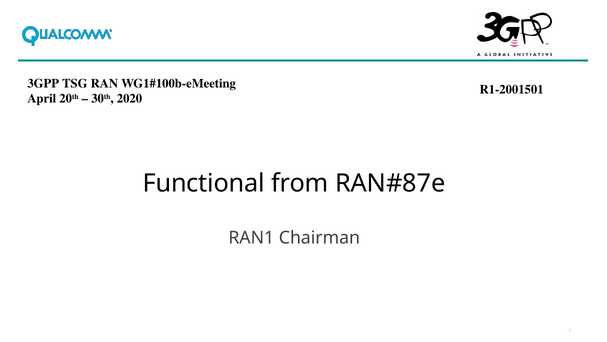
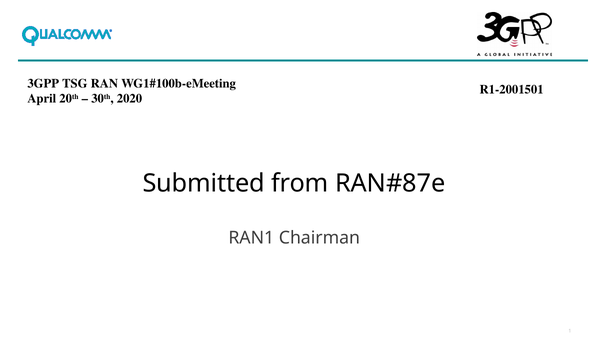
Functional: Functional -> Submitted
